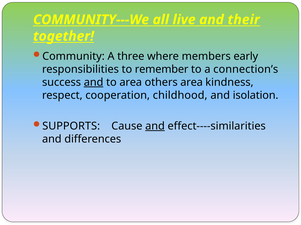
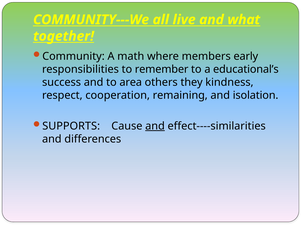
their: their -> what
three: three -> math
connection’s: connection’s -> educational’s
and at (94, 82) underline: present -> none
others area: area -> they
childhood: childhood -> remaining
